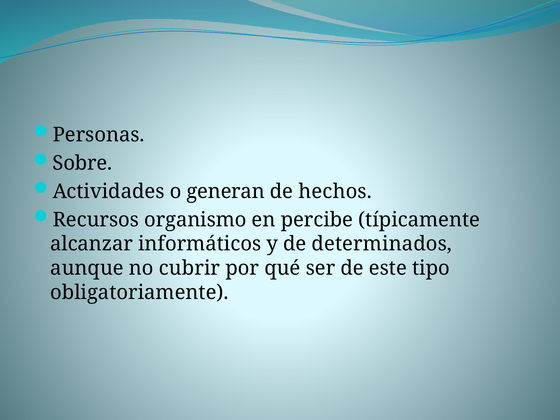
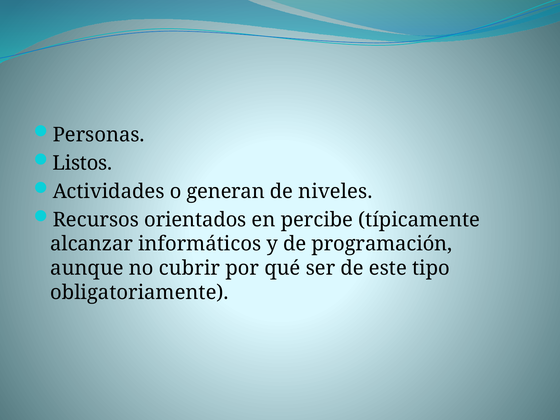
Sobre: Sobre -> Listos
hechos: hechos -> niveles
organismo: organismo -> orientados
determinados: determinados -> programación
